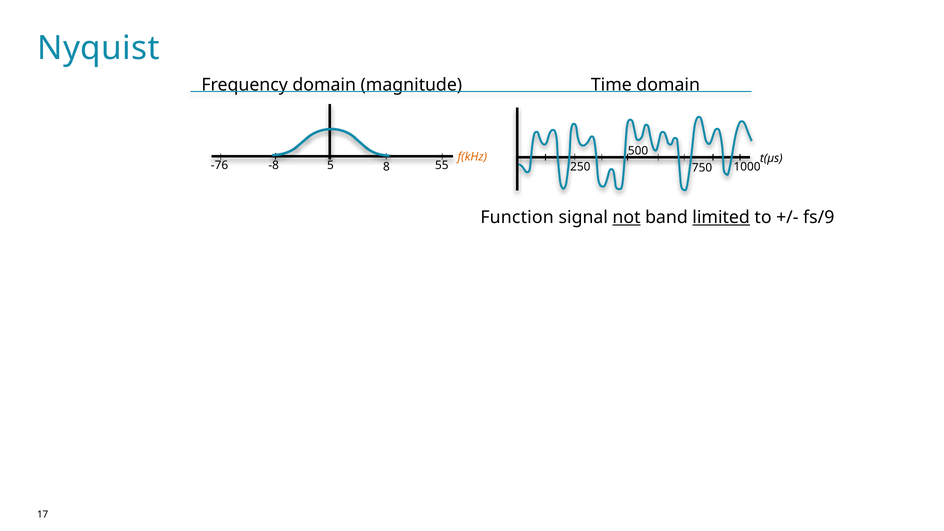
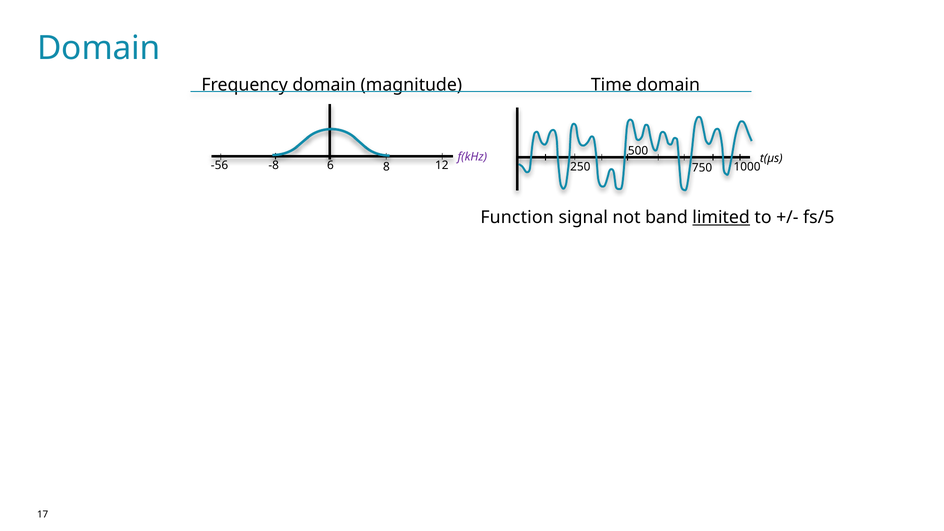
Nyquist at (99, 48): Nyquist -> Domain
f(kHz colour: orange -> purple
-76: -76 -> -56
5: 5 -> 6
55: 55 -> 12
not underline: present -> none
fs/9: fs/9 -> fs/5
